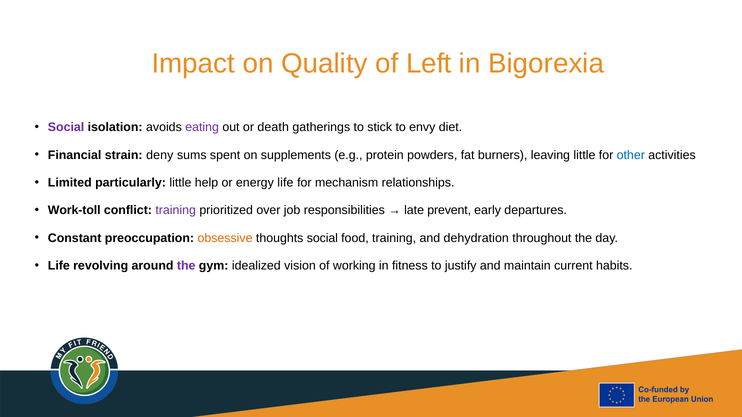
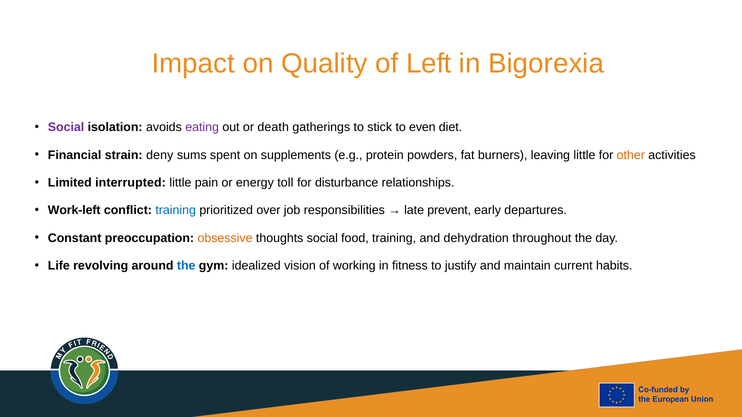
envy: envy -> even
other colour: blue -> orange
particularly: particularly -> interrupted
help: help -> pain
energy life: life -> toll
mechanism: mechanism -> disturbance
Work-toll: Work-toll -> Work-left
training at (176, 211) colour: purple -> blue
the at (186, 266) colour: purple -> blue
